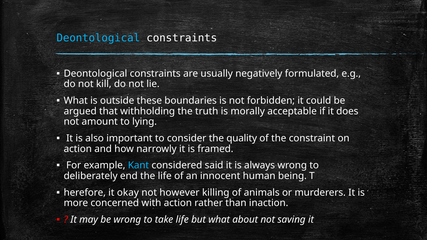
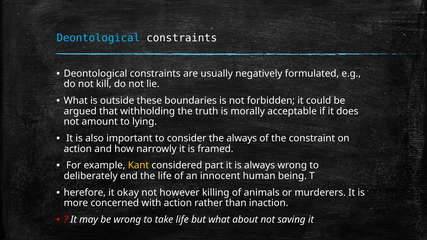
the quality: quality -> always
Kant colour: light blue -> yellow
said: said -> part
